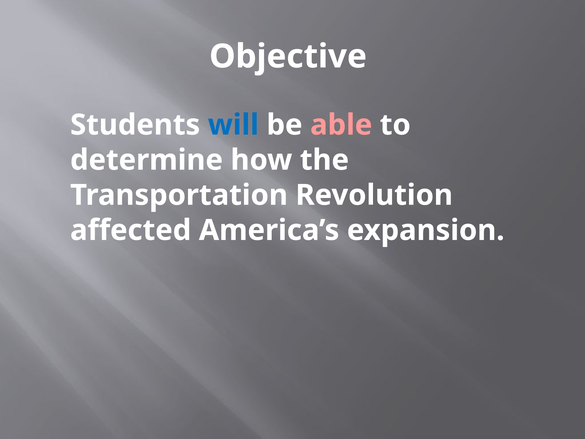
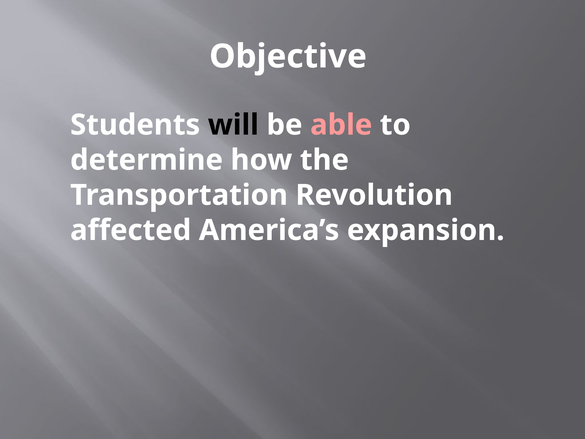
will colour: blue -> black
